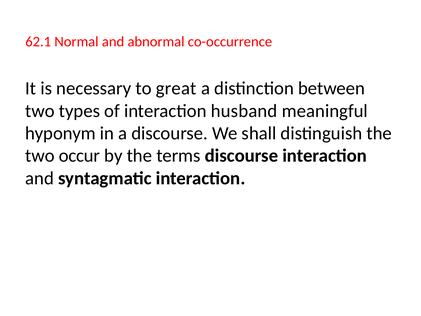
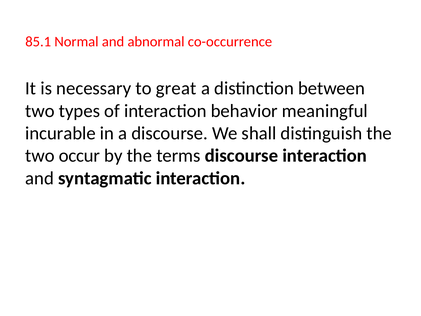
62.1: 62.1 -> 85.1
husband: husband -> behavior
hyponym: hyponym -> incurable
